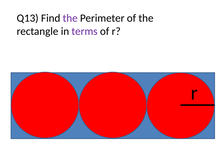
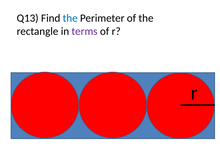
the at (70, 18) colour: purple -> blue
